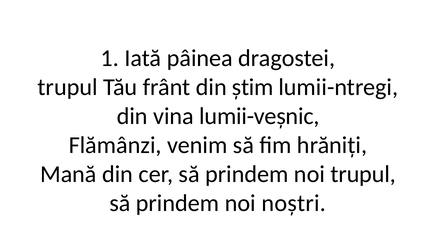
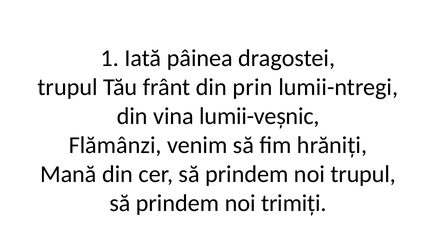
știm: știm -> prin
noștri: noștri -> trimiți
